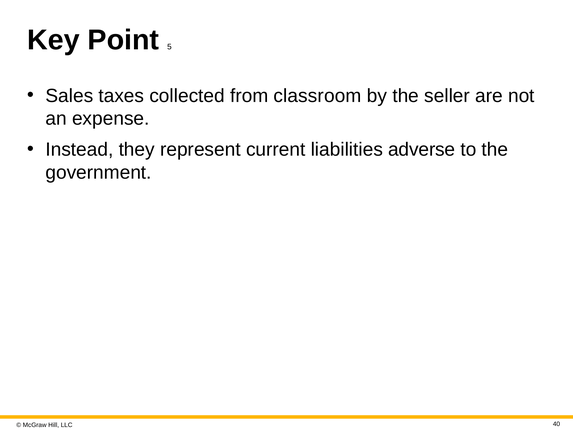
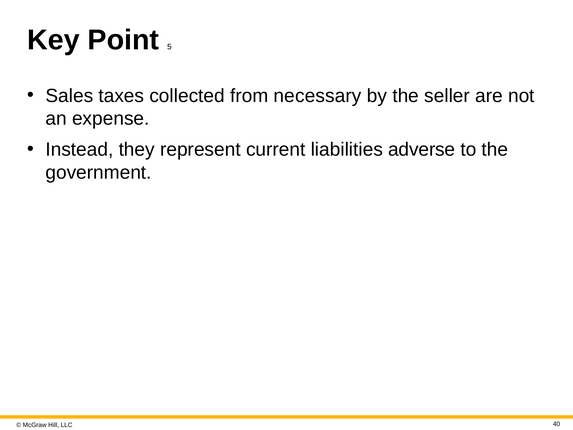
classroom: classroom -> necessary
